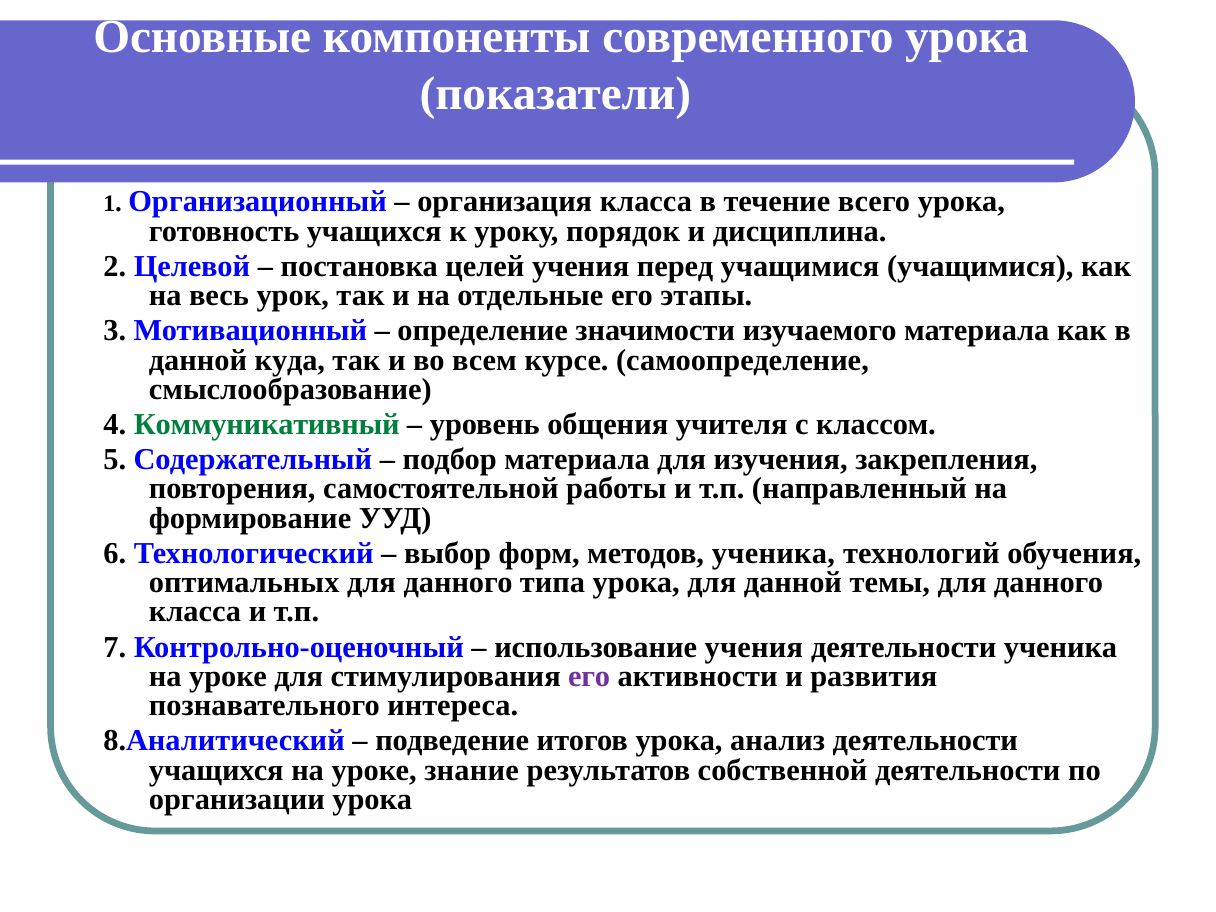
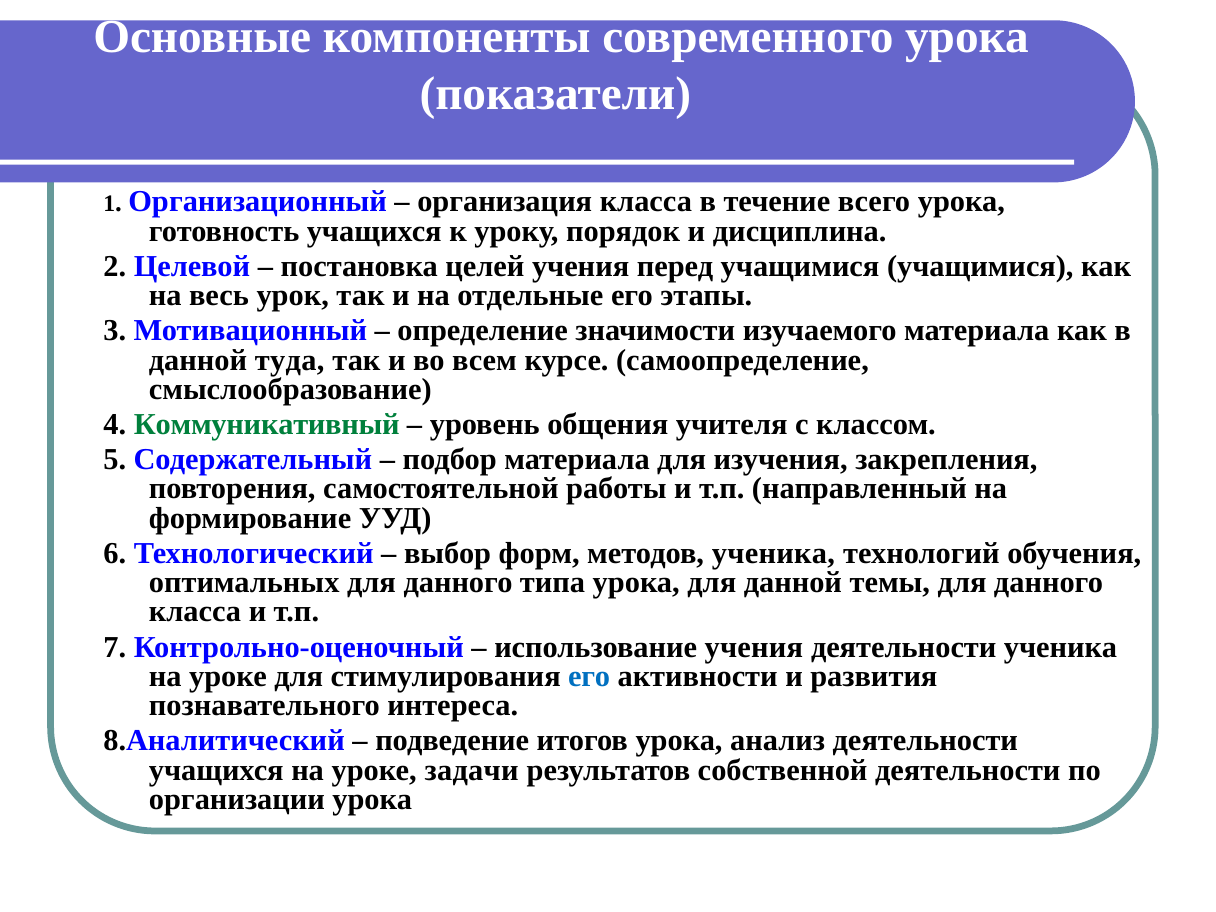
куда: куда -> туда
его at (589, 676) colour: purple -> blue
знание: знание -> задачи
